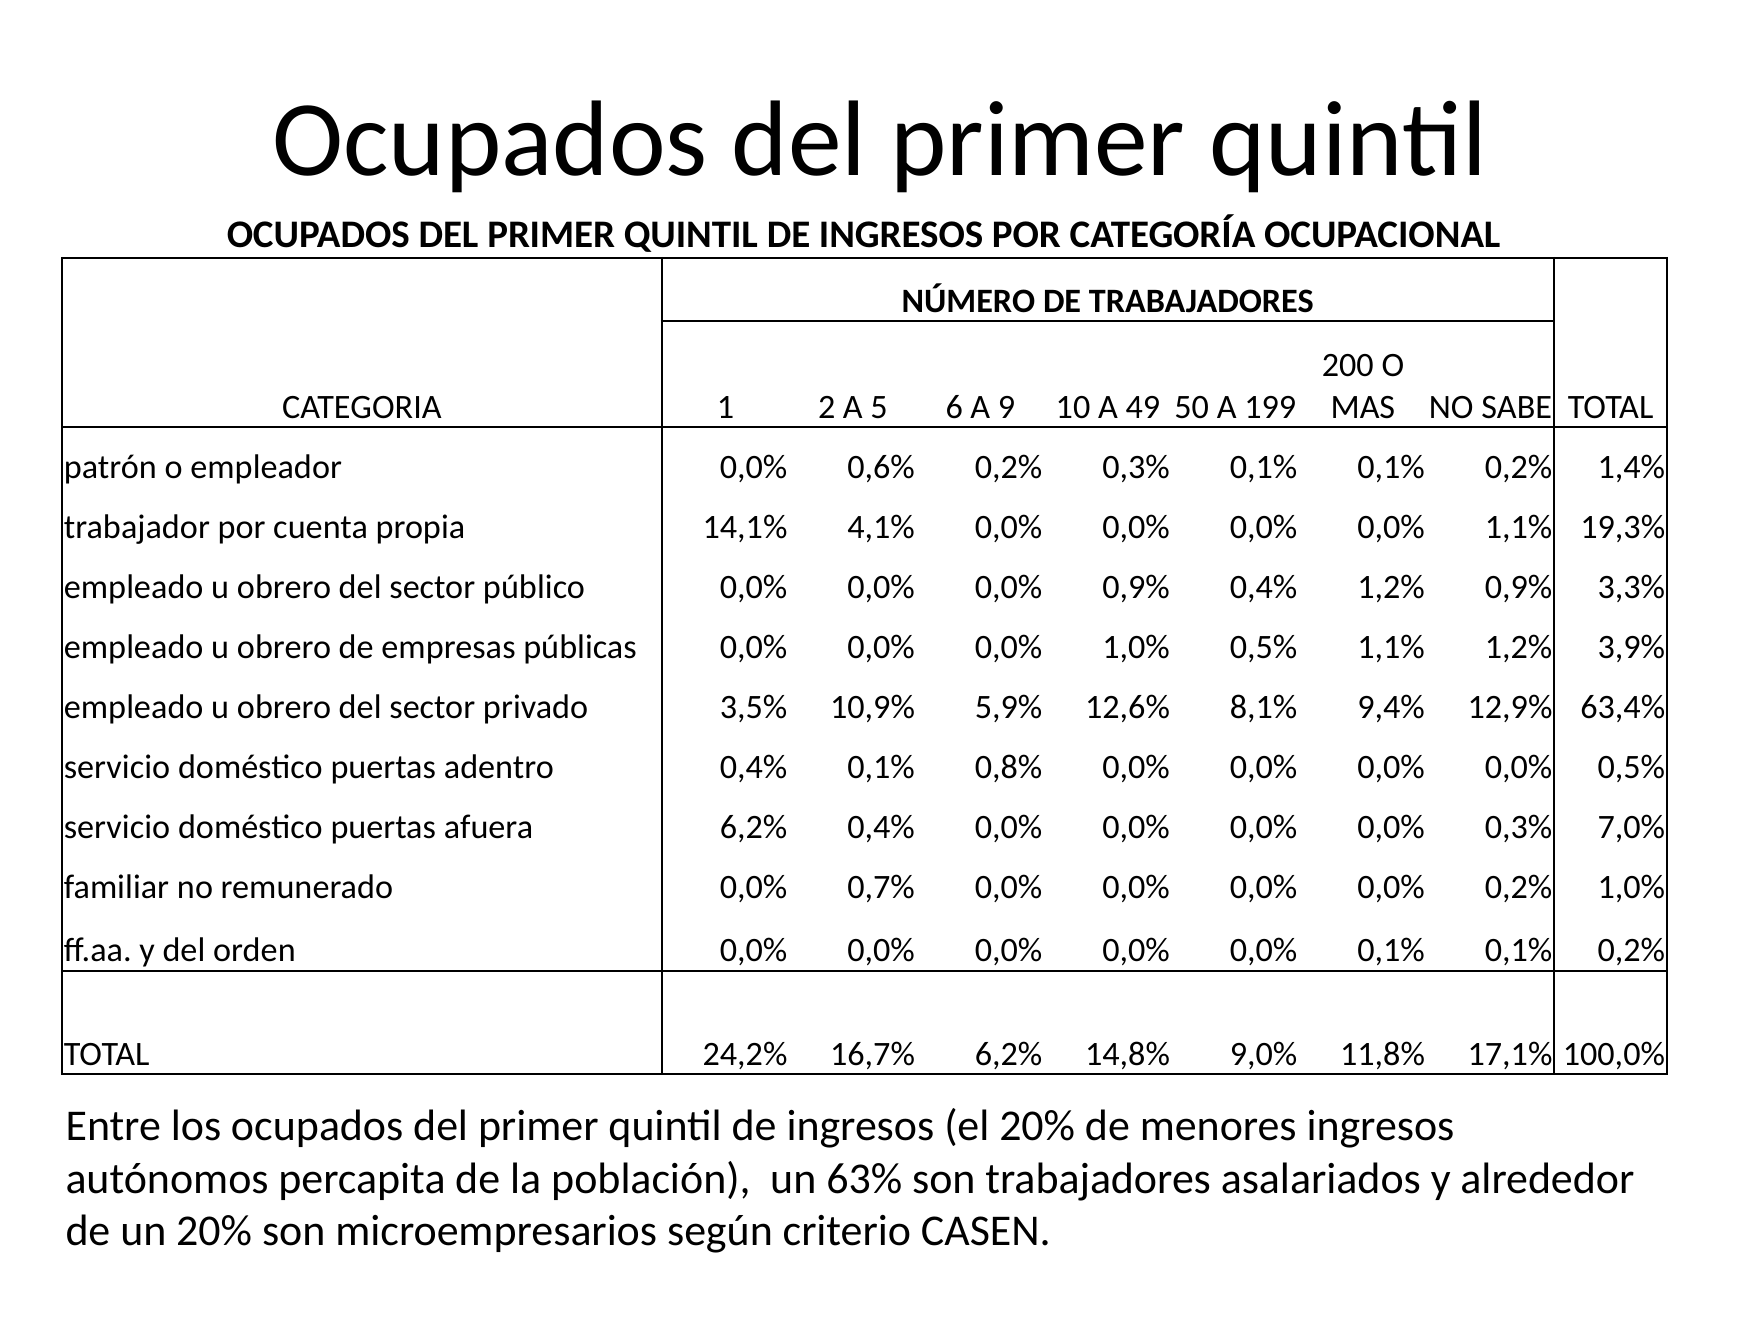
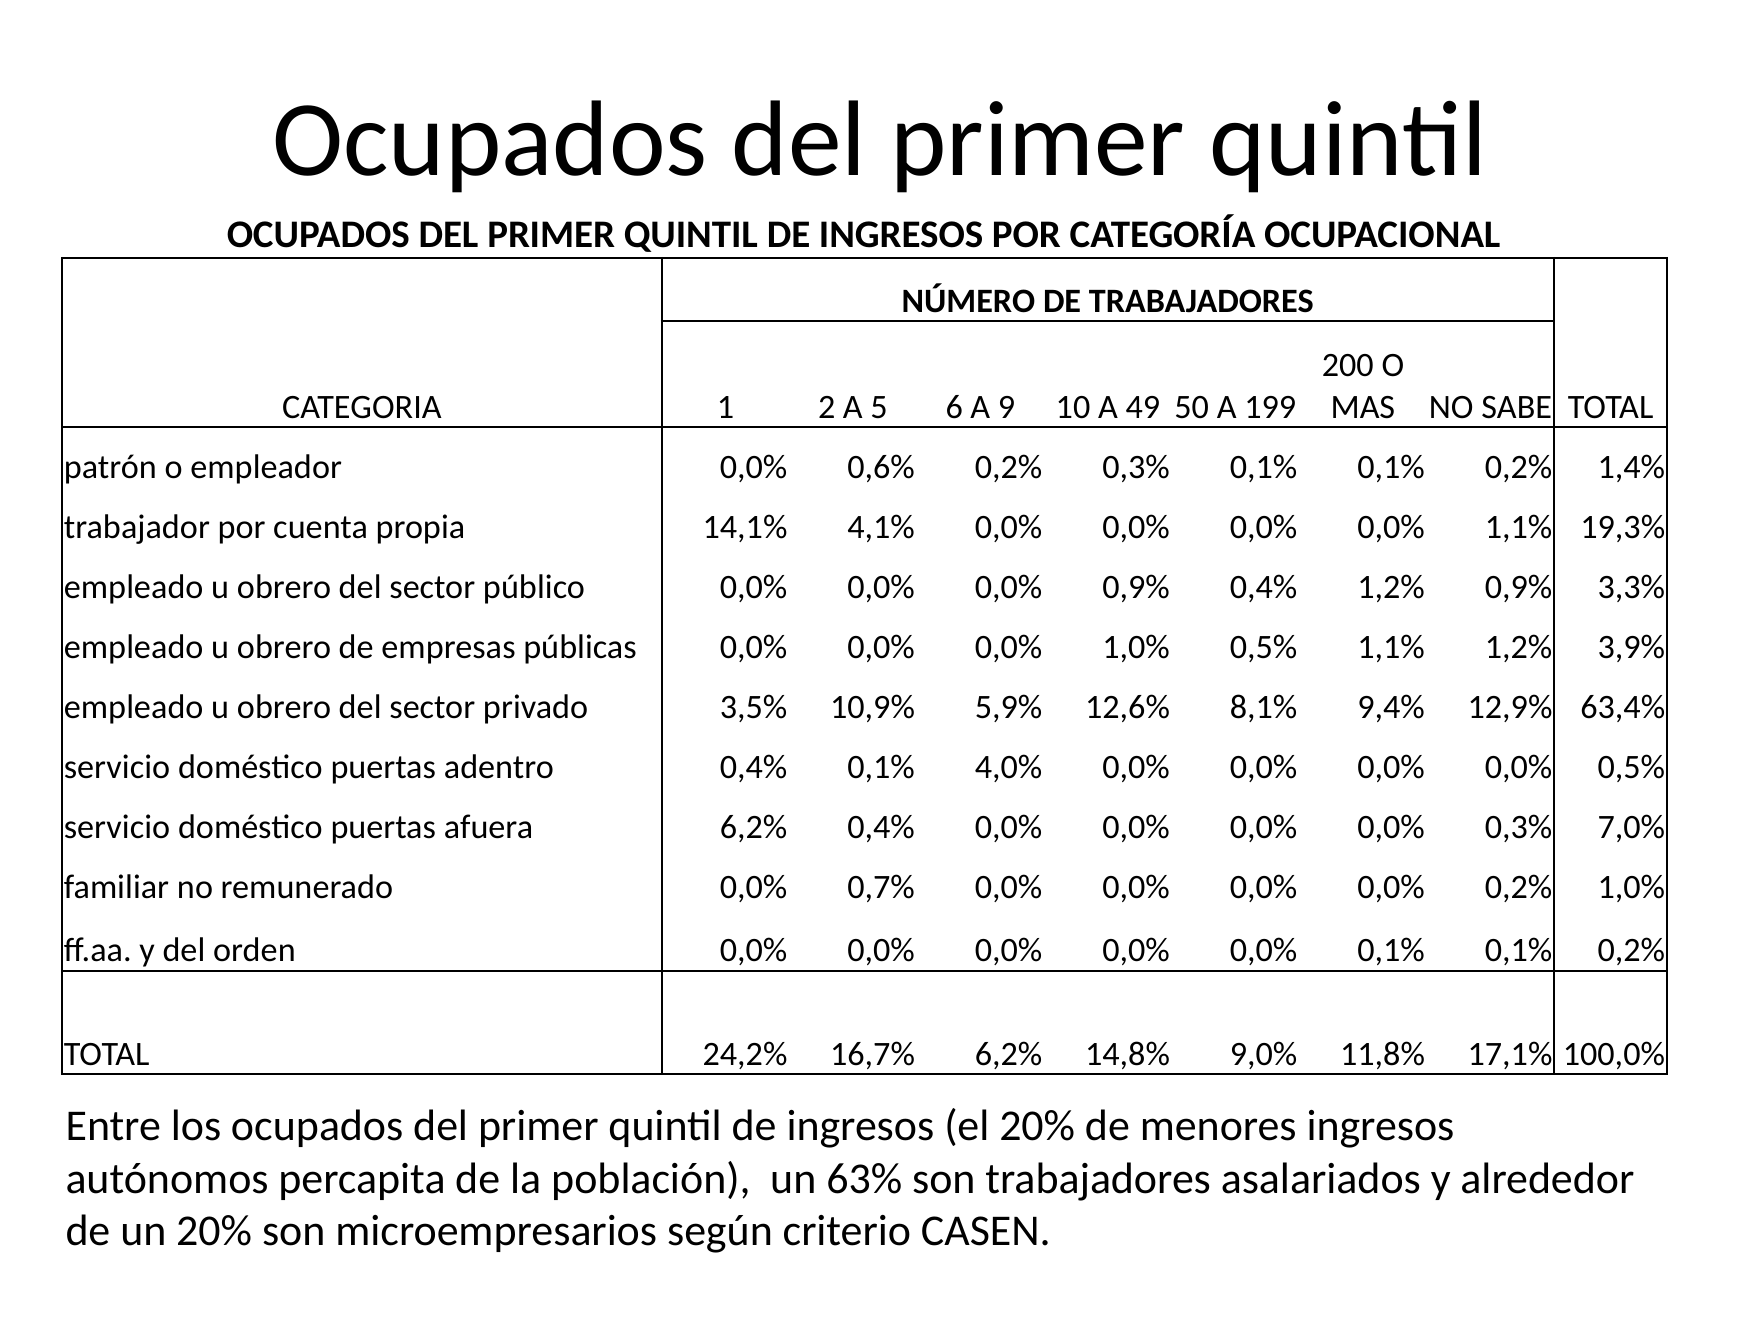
0,8%: 0,8% -> 4,0%
